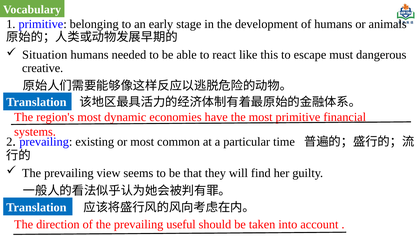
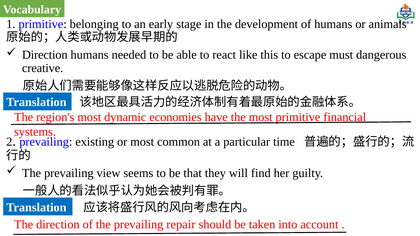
Situation at (45, 55): Situation -> Direction
useful: useful -> repair
